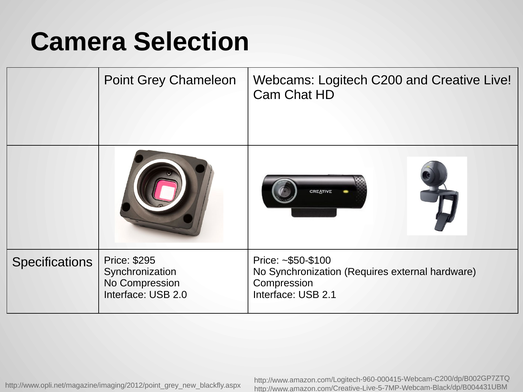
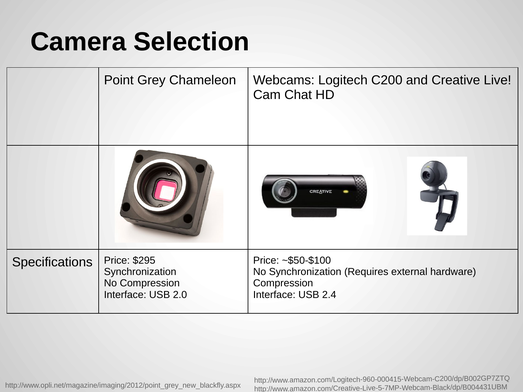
2.1: 2.1 -> 2.4
